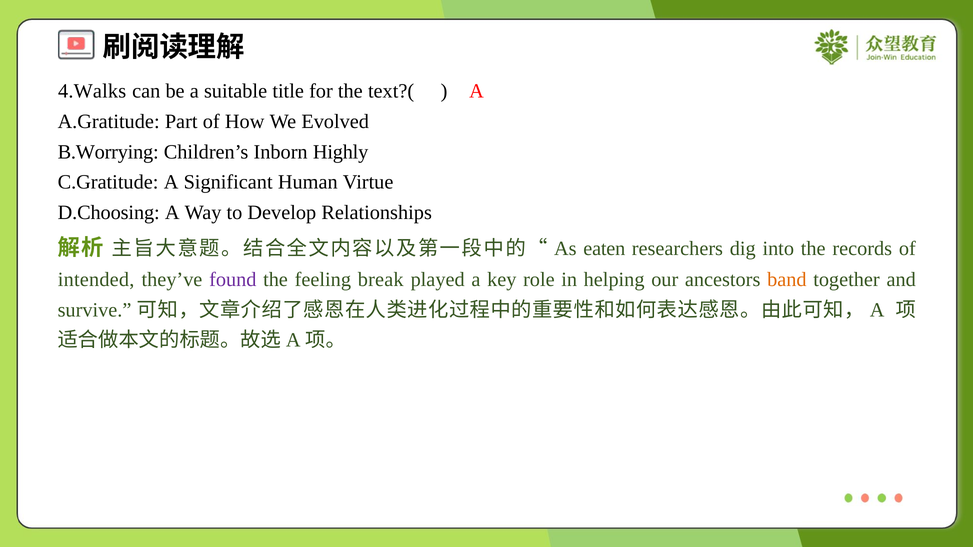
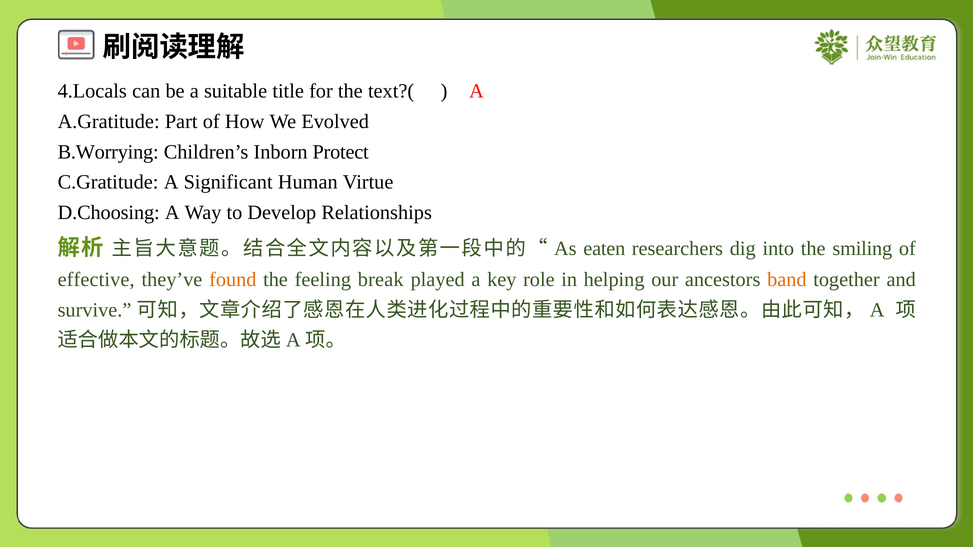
4.Walks: 4.Walks -> 4.Locals
Highly: Highly -> Protect
records: records -> smiling
intended: intended -> effective
found colour: purple -> orange
